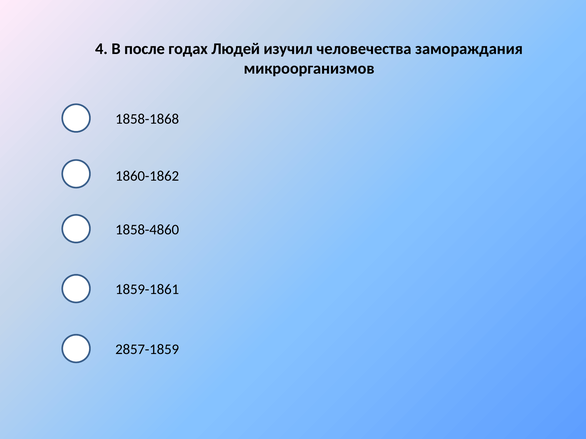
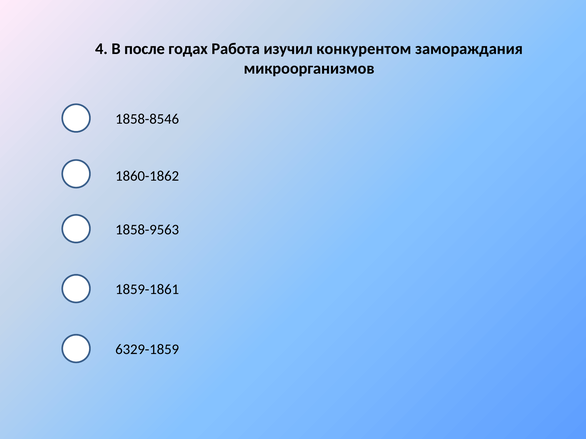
Людей: Людей -> Работа
человечества: человечества -> конкурентом
1858-1868: 1858-1868 -> 1858-8546
1858-4860: 1858-4860 -> 1858-9563
2857-1859: 2857-1859 -> 6329-1859
